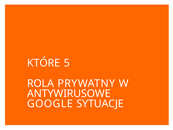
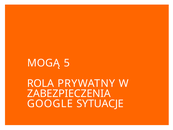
KTÓRE: KTÓRE -> MOGĄ
ANTYWIRUSOWE: ANTYWIRUSOWE -> ZABEZPIECZENIA
